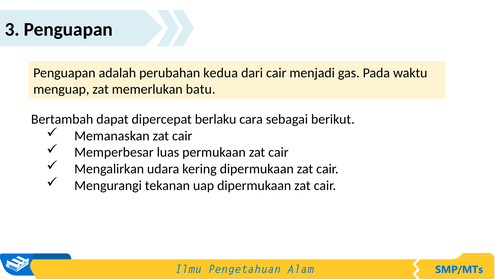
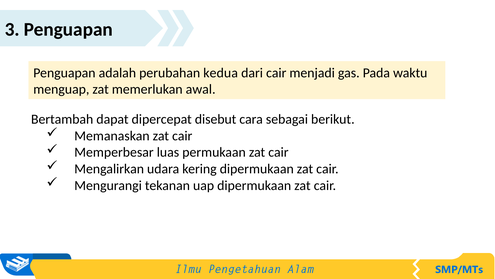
batu: batu -> awal
berlaku: berlaku -> disebut
